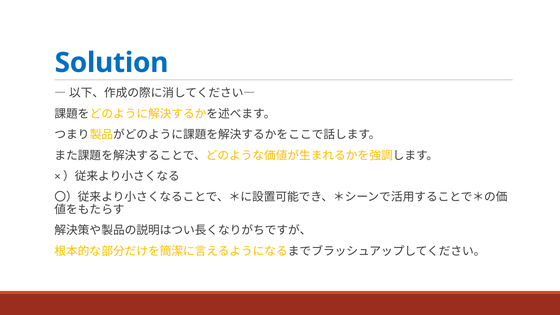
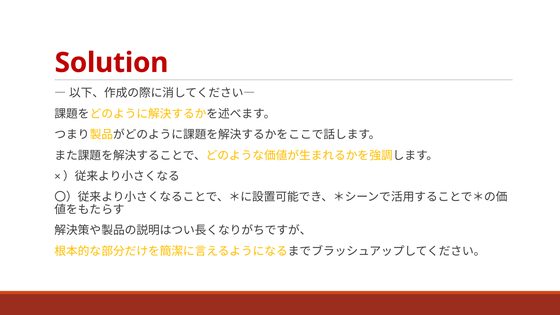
Solution colour: blue -> red
